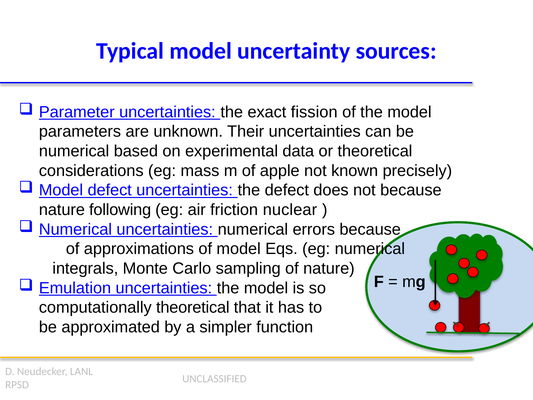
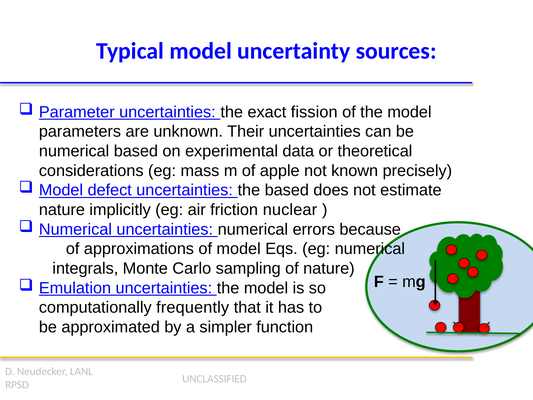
the defect: defect -> based
not because: because -> estimate
following: following -> implicitly
computationally theoretical: theoretical -> frequently
